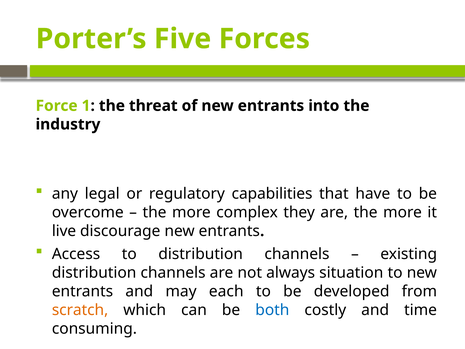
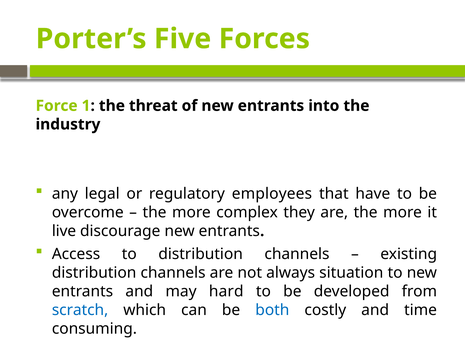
capabilities: capabilities -> employees
each: each -> hard
scratch colour: orange -> blue
